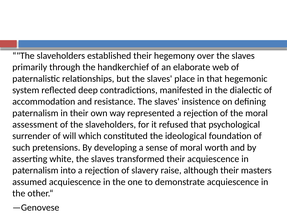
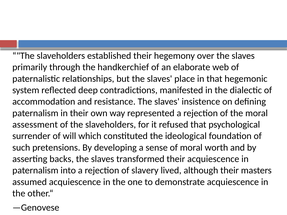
white: white -> backs
raise: raise -> lived
